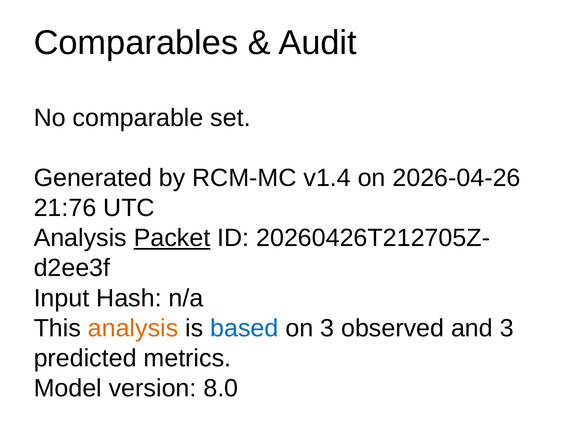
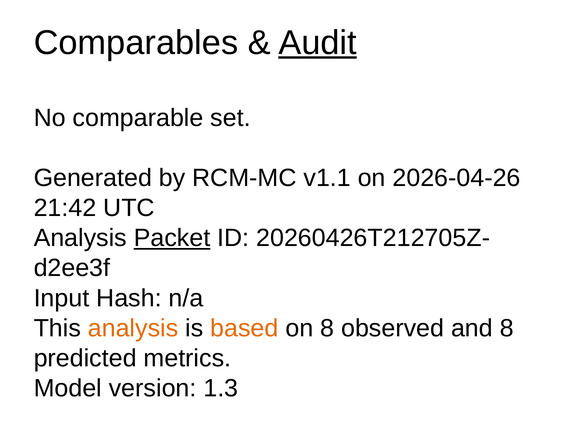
Audit underline: none -> present
v1.4: v1.4 -> v1.1
21:76: 21:76 -> 21:42
based colour: blue -> orange
on 3: 3 -> 8
and 3: 3 -> 8
8.0: 8.0 -> 1.3
